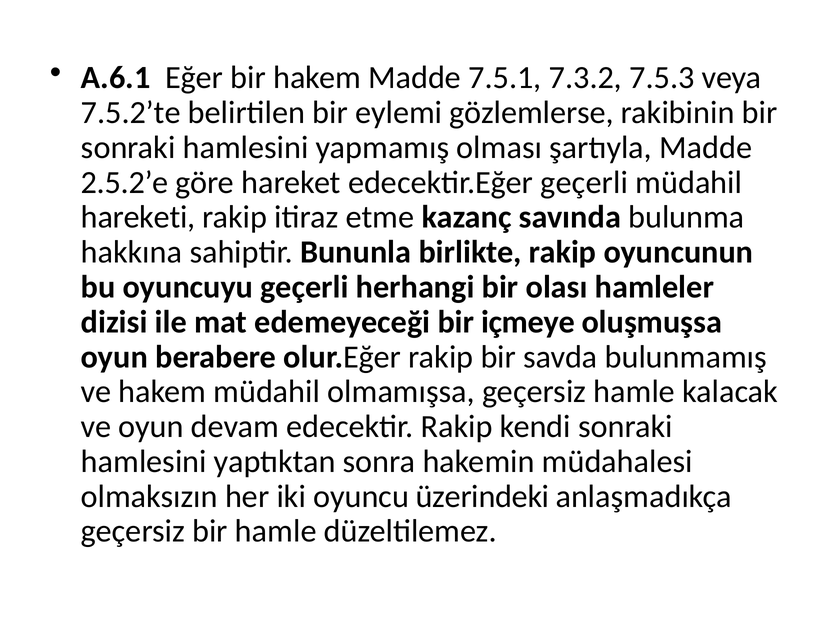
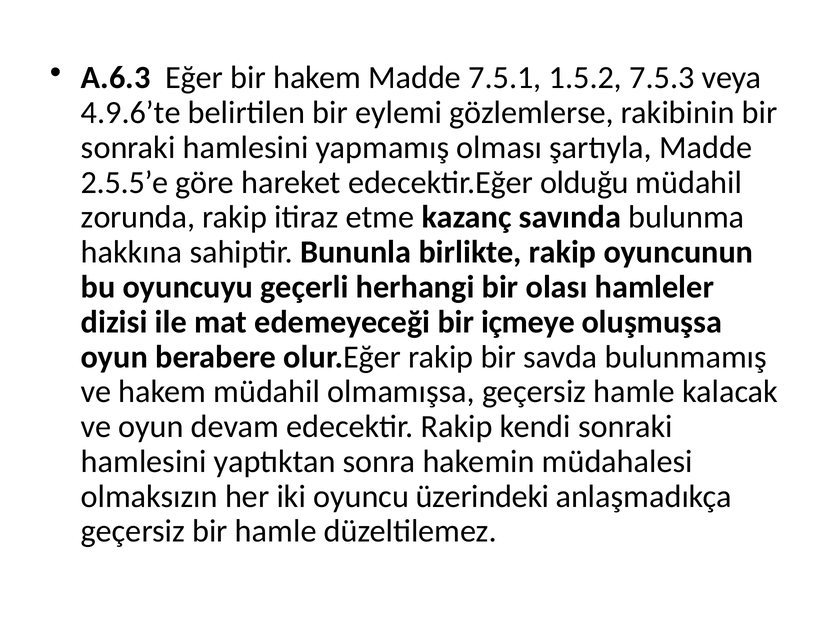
A.6.1: A.6.1 -> A.6.3
7.3.2: 7.3.2 -> 1.5.2
7.5.2’te: 7.5.2’te -> 4.9.6’te
2.5.2’e: 2.5.2’e -> 2.5.5’e
edecektir.Eğer geçerli: geçerli -> olduğu
hareketi: hareketi -> zorunda
